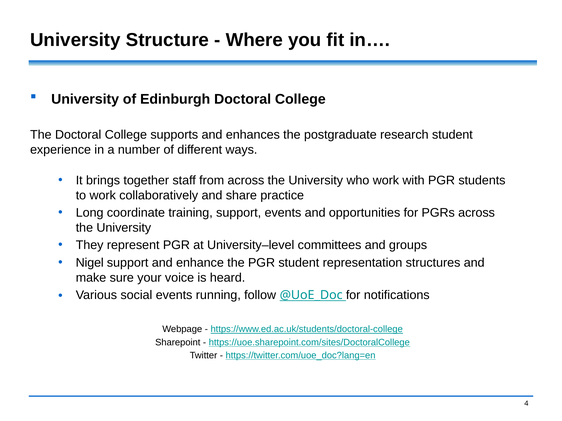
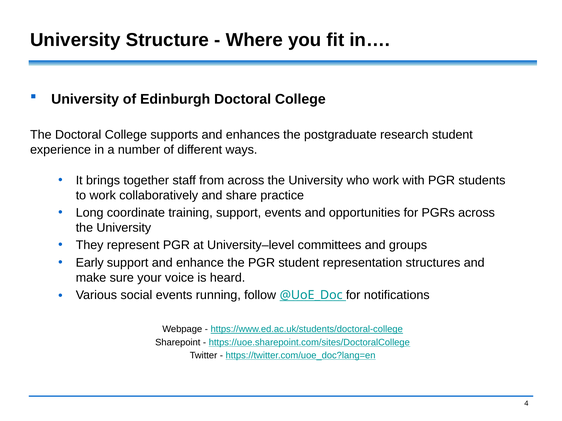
Nigel: Nigel -> Early
